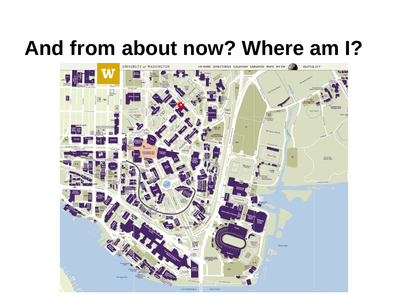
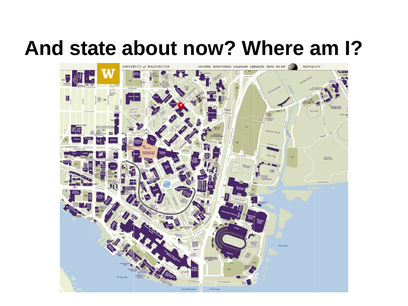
from: from -> state
